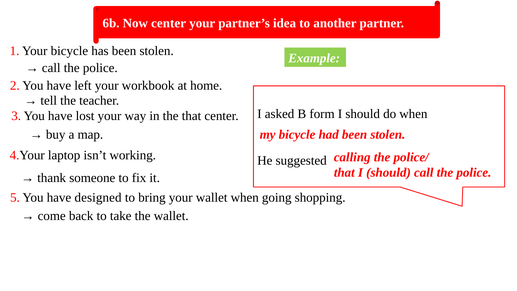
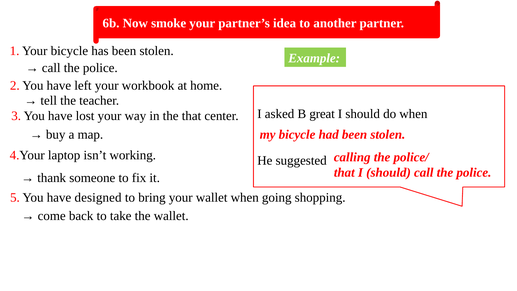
Now center: center -> smoke
form: form -> great
